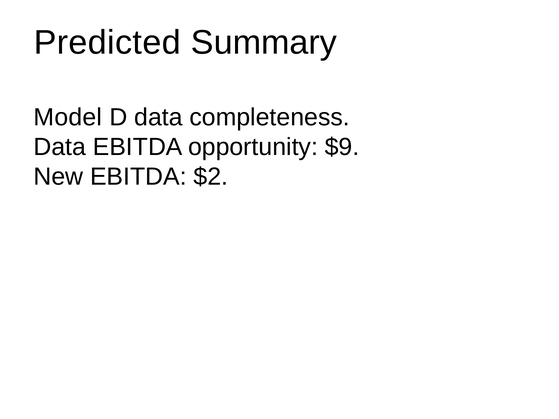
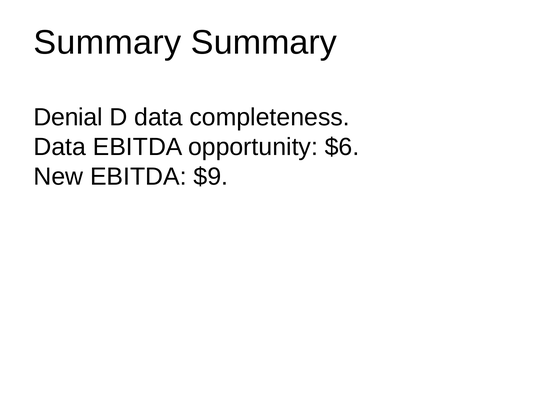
Predicted at (107, 42): Predicted -> Summary
Model: Model -> Denial
$9: $9 -> $6
$2: $2 -> $9
